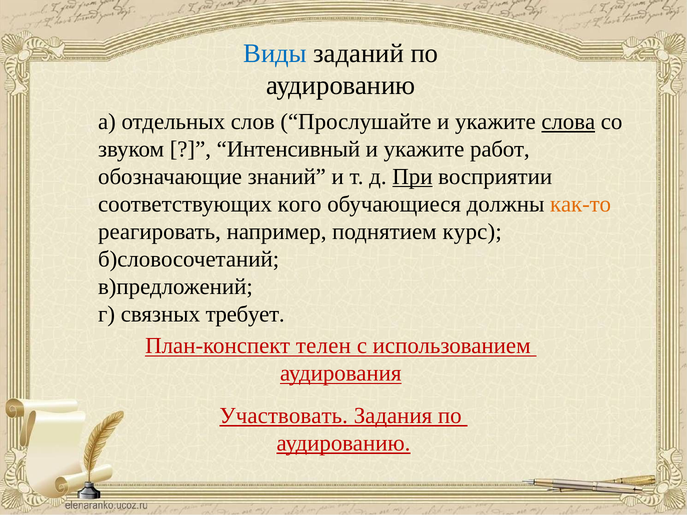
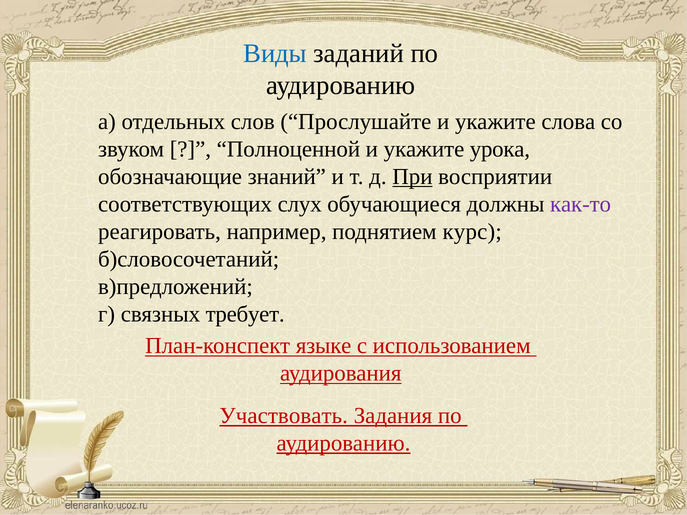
слова underline: present -> none
Интенсивный: Интенсивный -> Полноценной
работ: работ -> урока
кого: кого -> слух
как-то colour: orange -> purple
телен: телен -> языке
